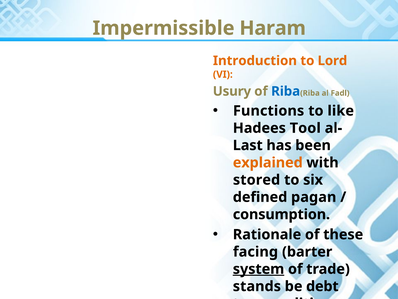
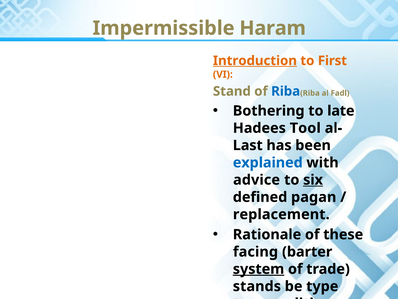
Introduction underline: none -> present
Lord: Lord -> First
Usury: Usury -> Stand
Functions: Functions -> Bothering
like: like -> late
explained colour: orange -> blue
stored: stored -> advice
six underline: none -> present
consumption: consumption -> replacement
debt: debt -> type
